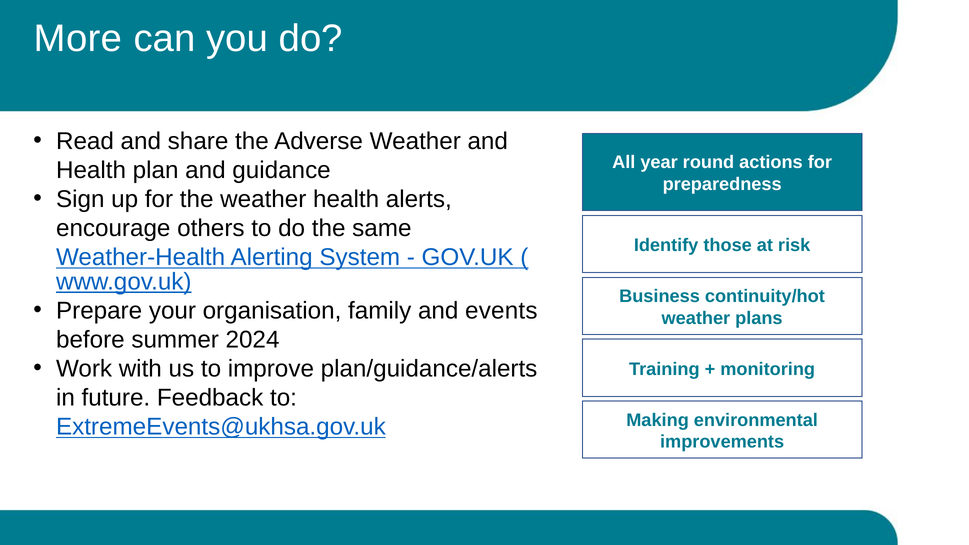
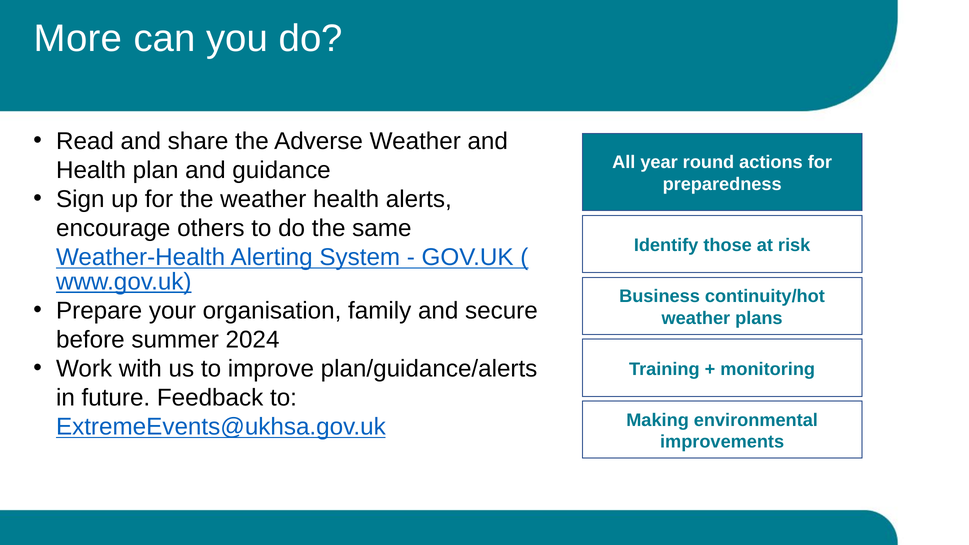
events: events -> secure
